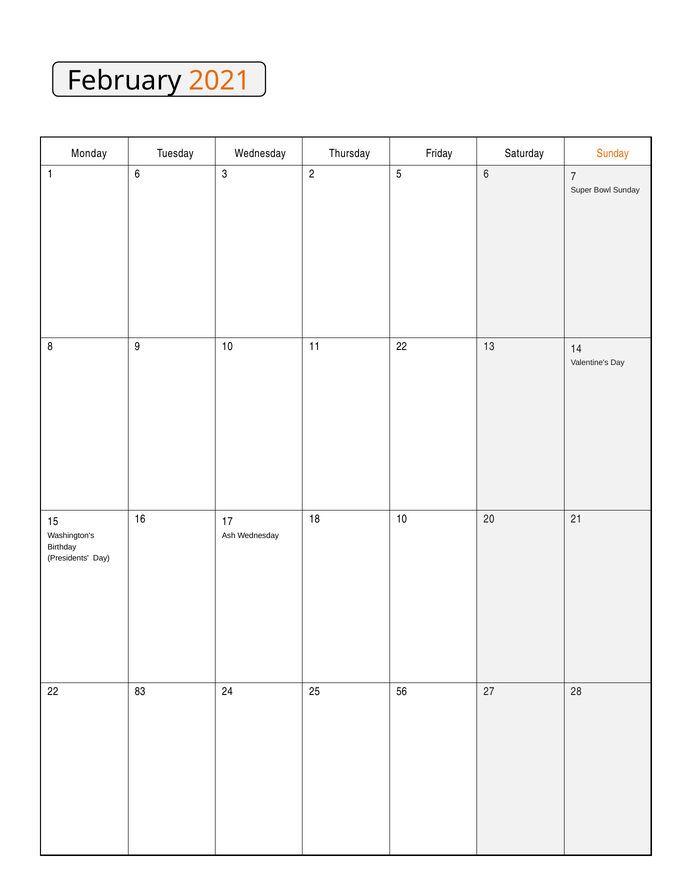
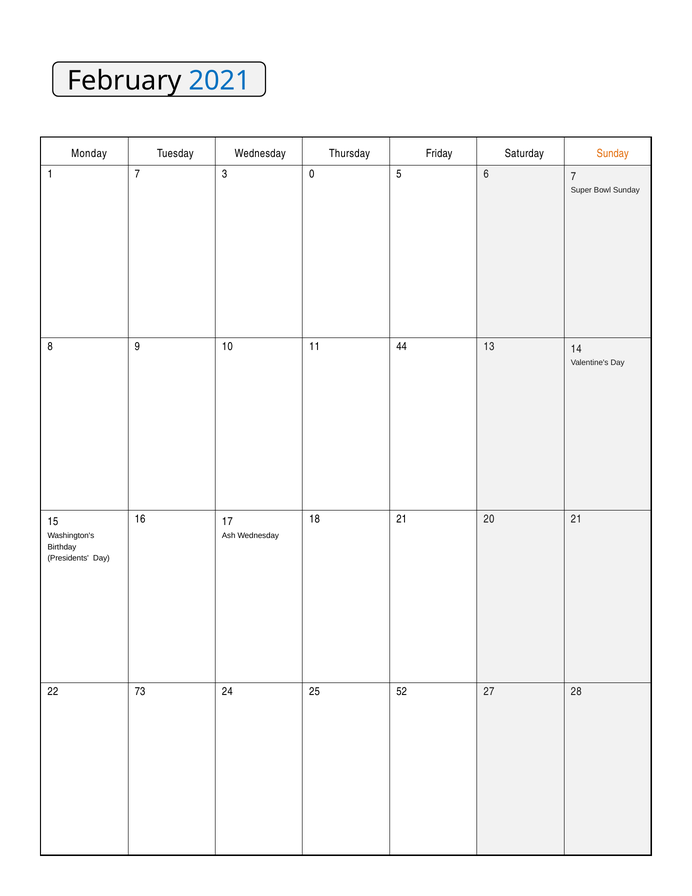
2021 colour: orange -> blue
1 6: 6 -> 7
2: 2 -> 0
11 22: 22 -> 44
18 10: 10 -> 21
83: 83 -> 73
56: 56 -> 52
